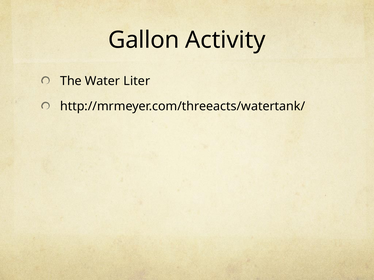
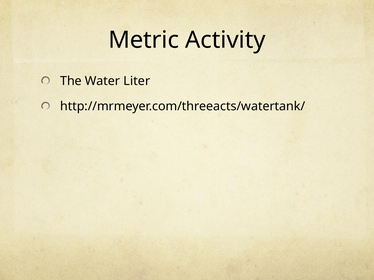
Gallon: Gallon -> Metric
